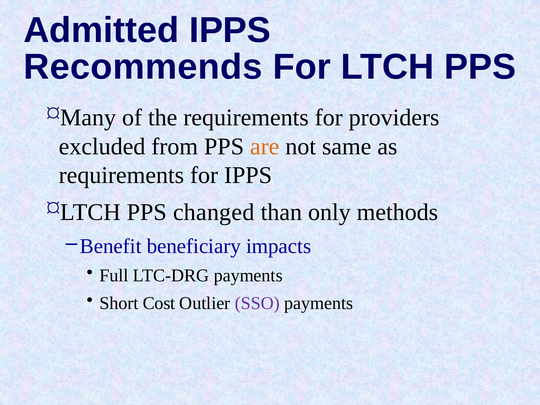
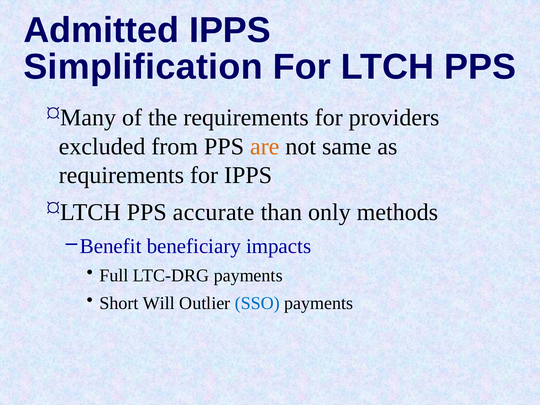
Recommends: Recommends -> Simplification
changed: changed -> accurate
Cost: Cost -> Will
SSO colour: purple -> blue
